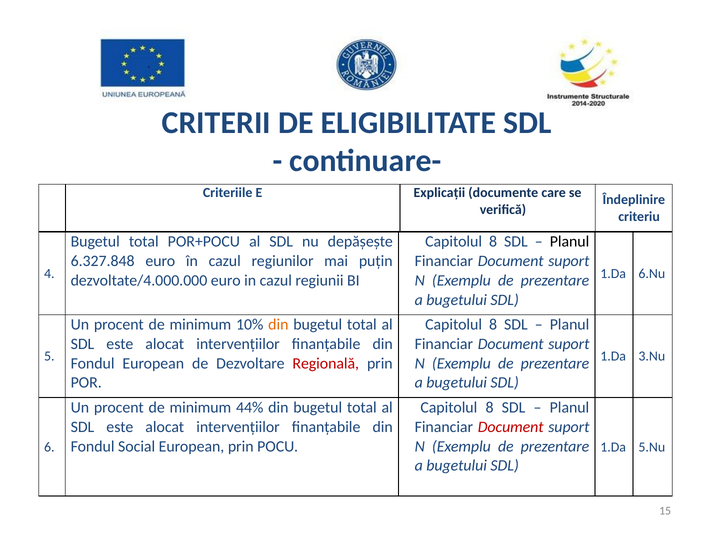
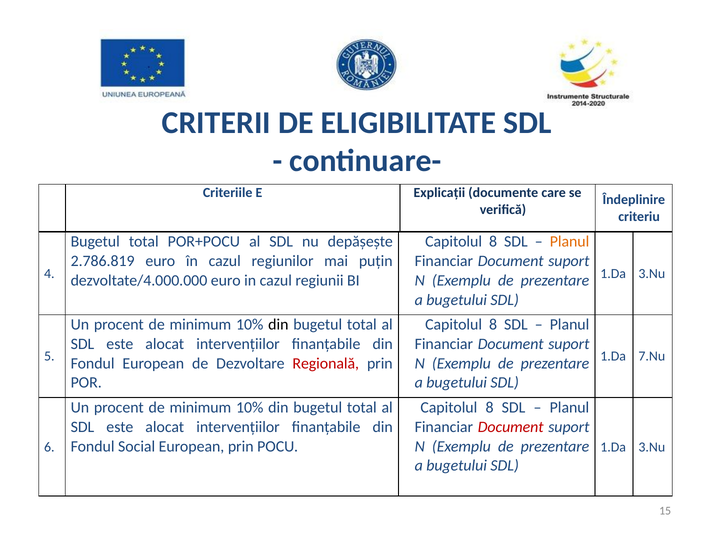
Planul at (570, 242) colour: black -> orange
6.327.848: 6.327.848 -> 2.786.819
6.Nu at (652, 274): 6.Nu -> 3.Nu
din at (278, 325) colour: orange -> black
3.Nu: 3.Nu -> 7.Nu
44% at (250, 408): 44% -> 10%
5.Nu at (652, 447): 5.Nu -> 3.Nu
